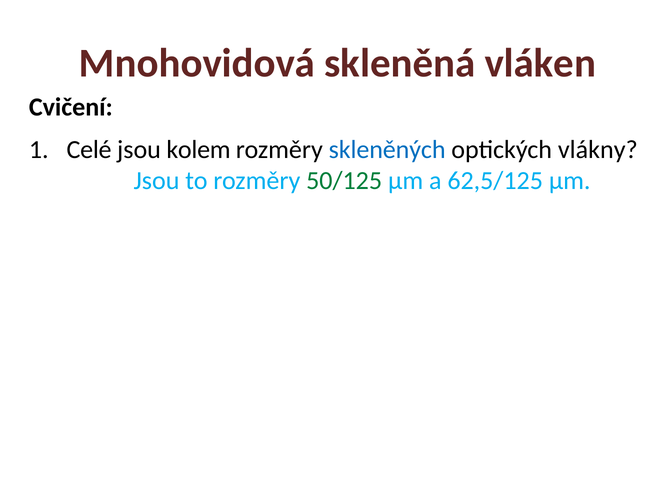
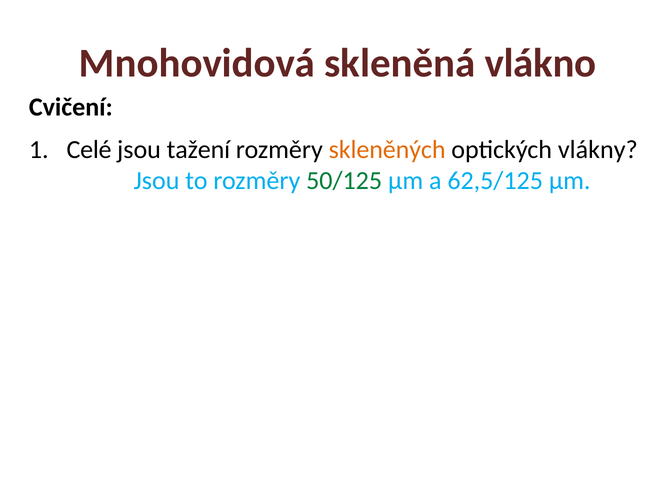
vláken: vláken -> vlákno
kolem: kolem -> tažení
skleněných colour: blue -> orange
